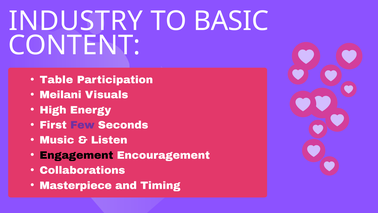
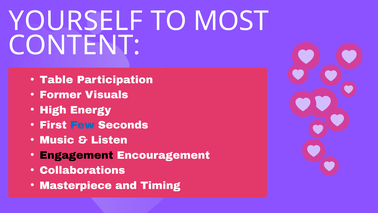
INDUSTRY: INDUSTRY -> YOURSELF
BASIC: BASIC -> MOST
Meilani: Meilani -> Former
Few colour: purple -> blue
